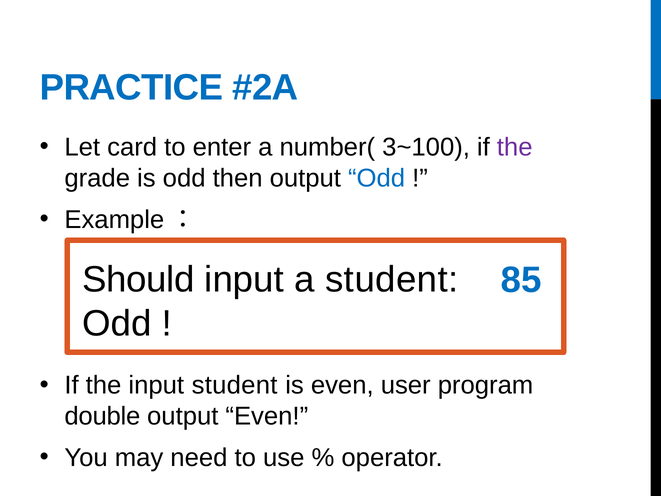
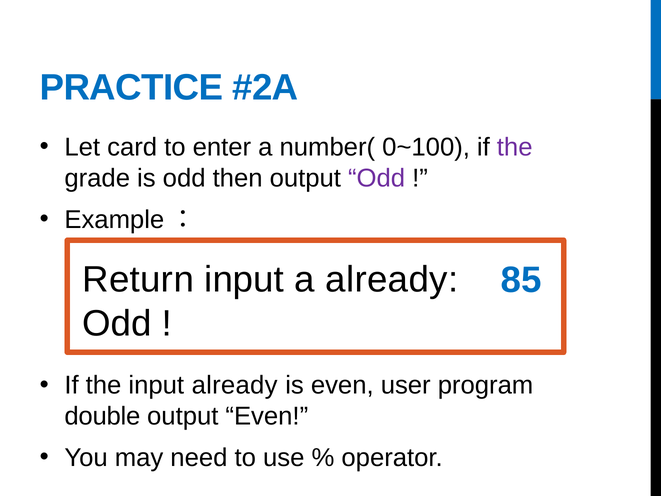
3~100: 3~100 -> 0~100
Odd at (377, 178) colour: blue -> purple
Should: Should -> Return
a student: student -> already
input student: student -> already
